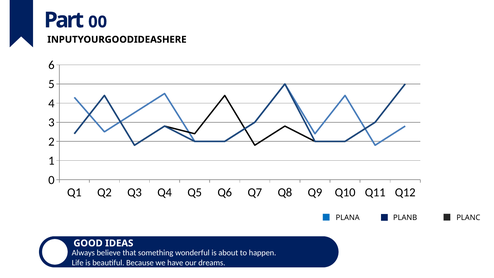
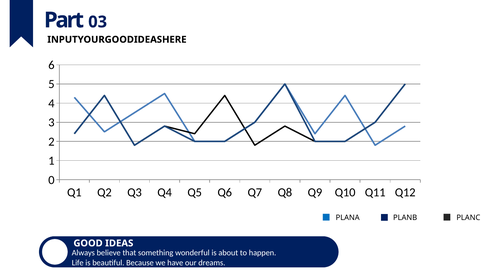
00: 00 -> 03
